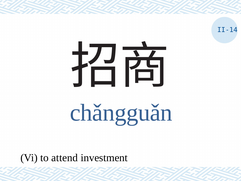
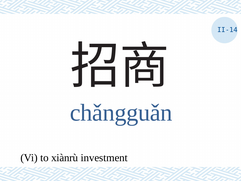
attend: attend -> xiànrù
